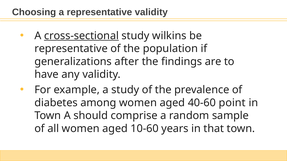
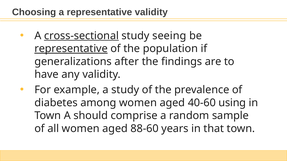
wilkins: wilkins -> seeing
representative at (71, 49) underline: none -> present
point: point -> using
10-60: 10-60 -> 88-60
